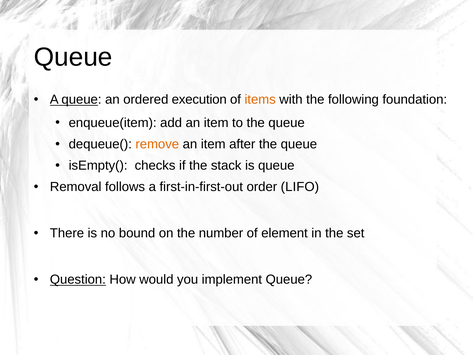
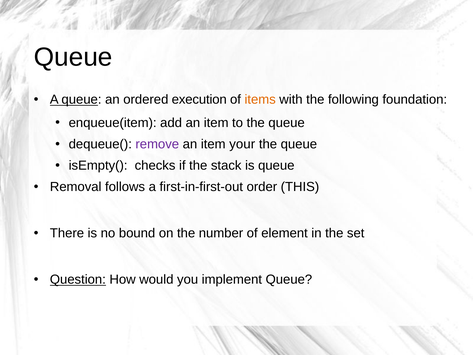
remove colour: orange -> purple
after: after -> your
LIFO: LIFO -> THIS
